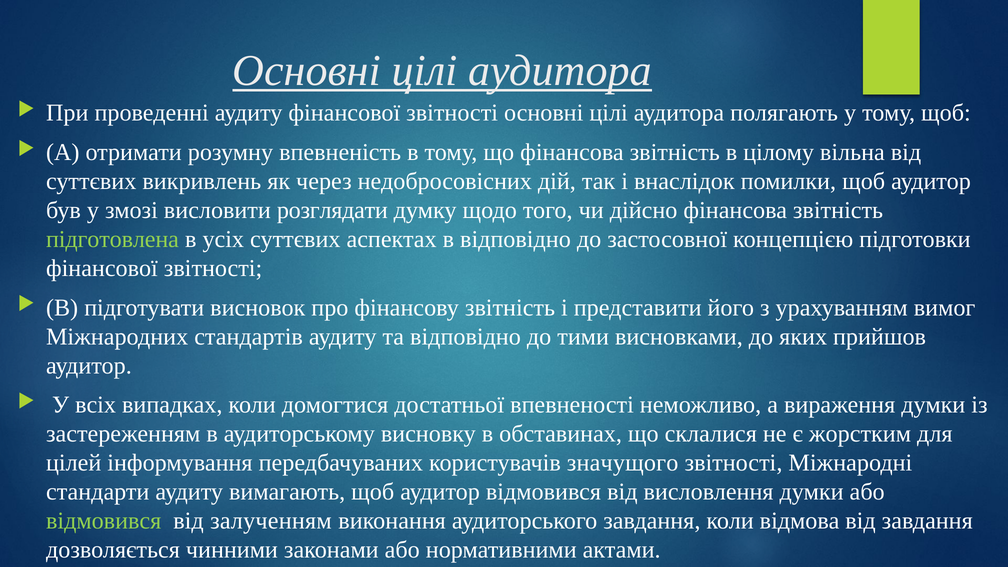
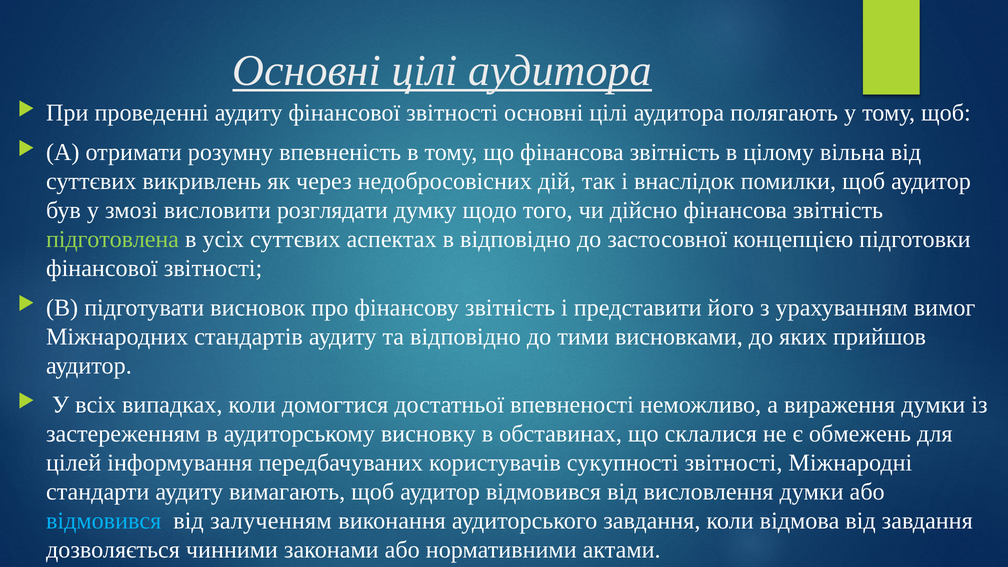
жорстким: жорстким -> обмежень
значущого: значущого -> сукупності
відмовився at (104, 521) colour: light green -> light blue
